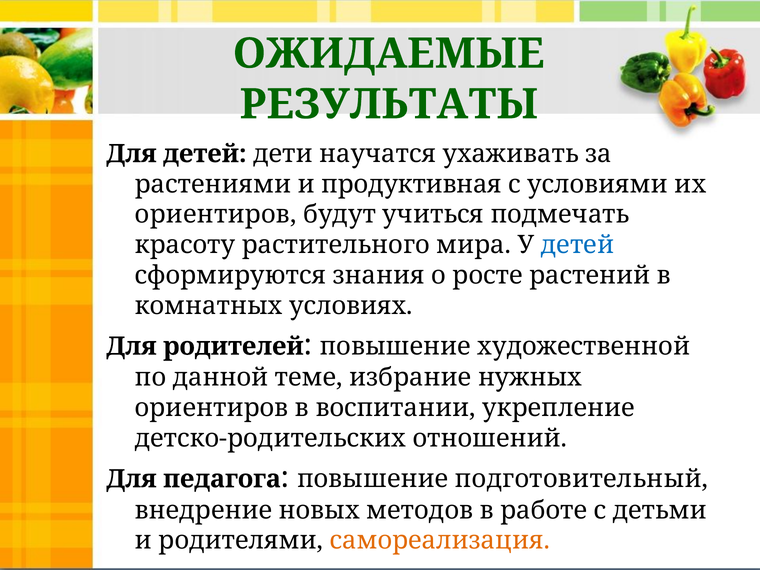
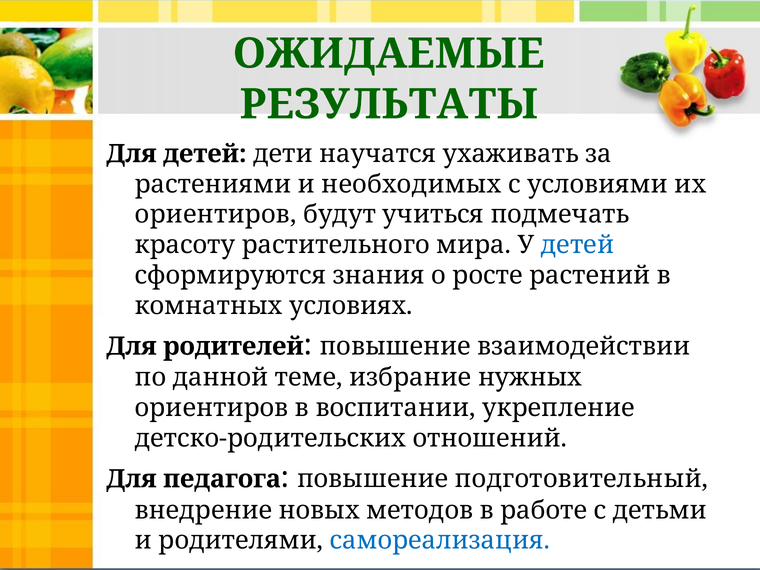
продуктивная: продуктивная -> необходимых
художественной: художественной -> взаимодействии
самореализация colour: orange -> blue
